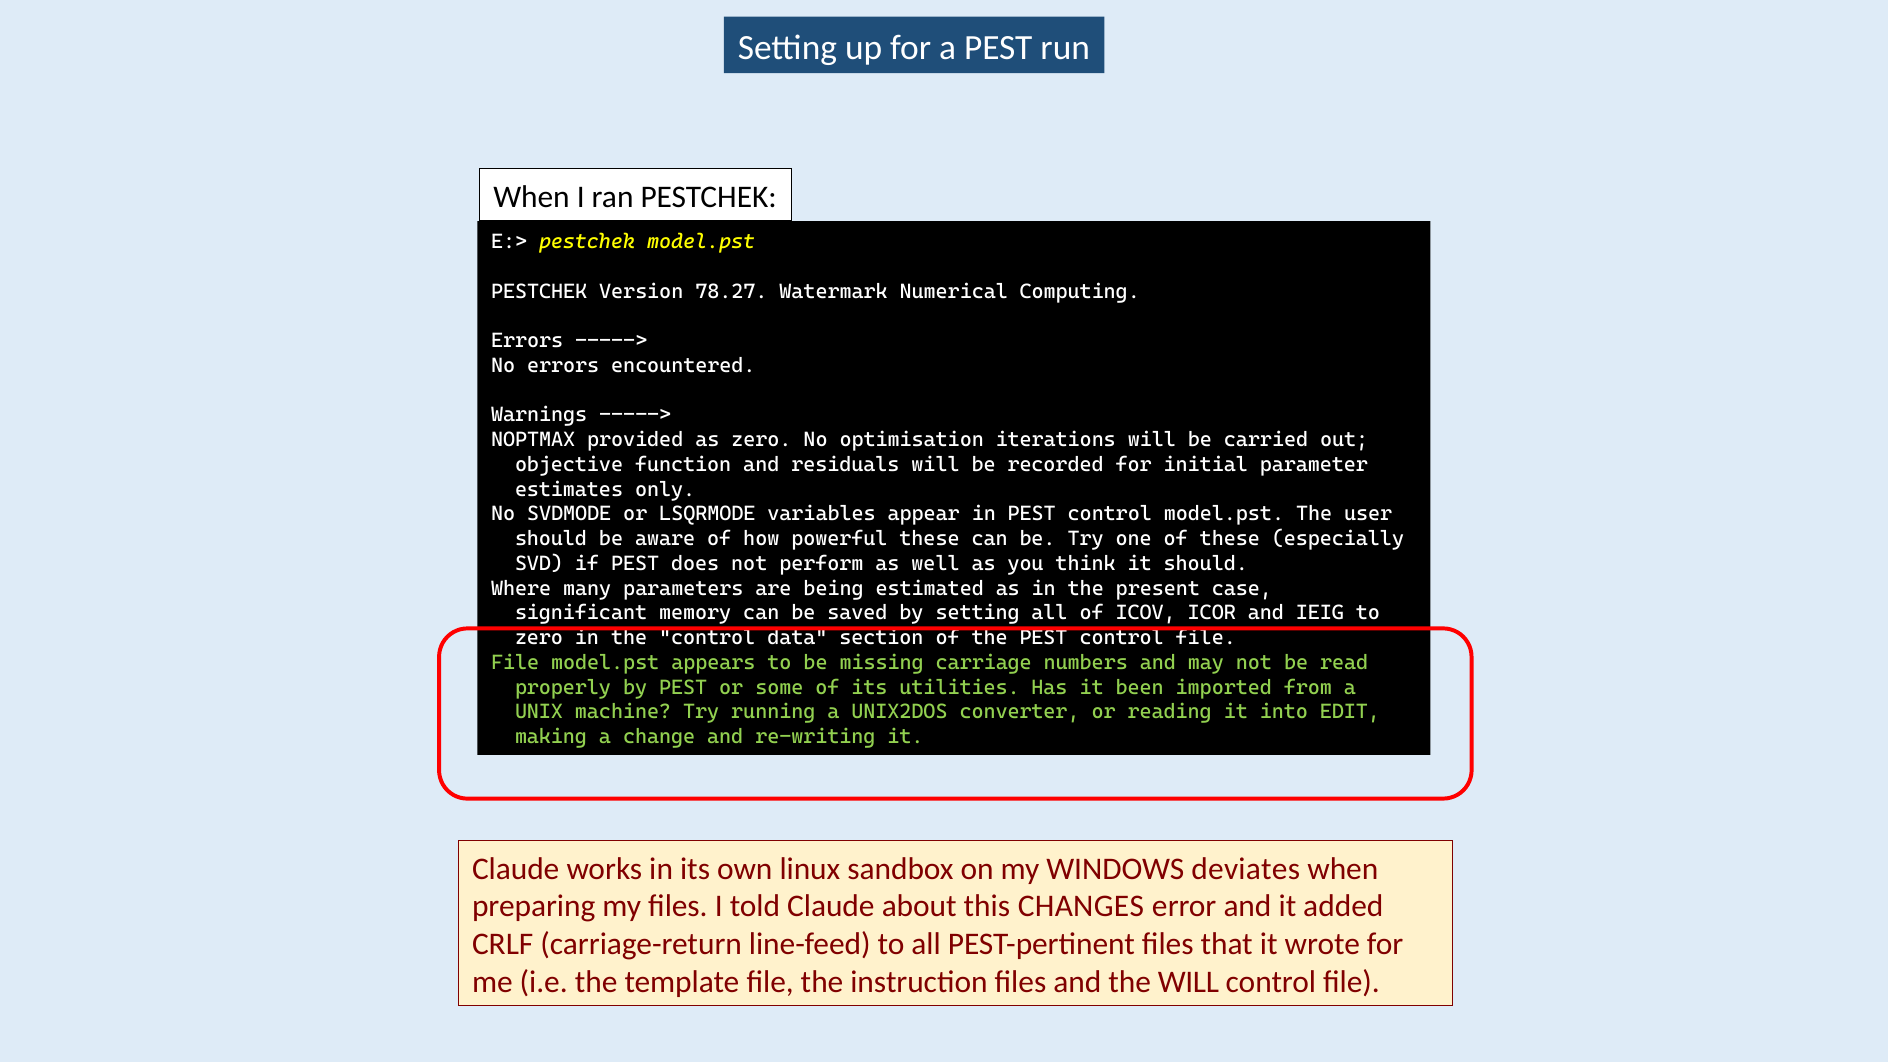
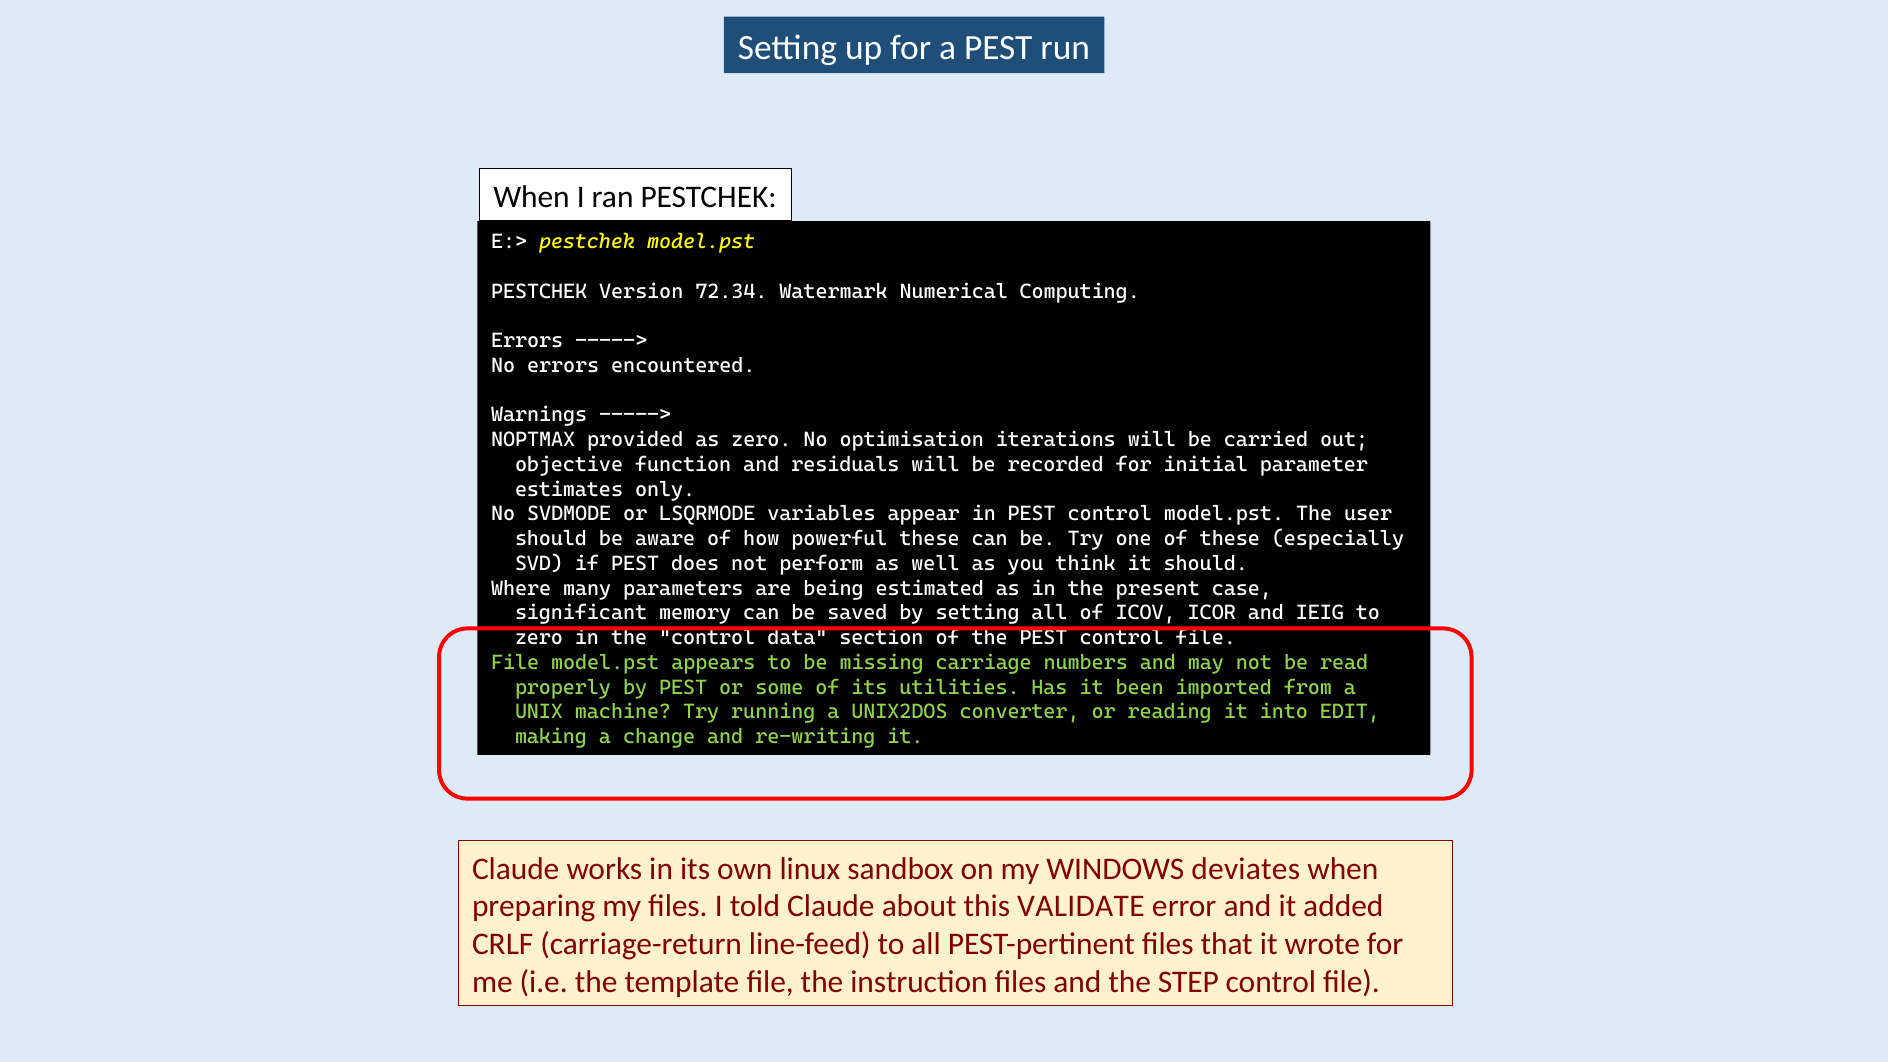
78.27: 78.27 -> 72.34
CHANGES: CHANGES -> VALIDATE
the WILL: WILL -> STEP
